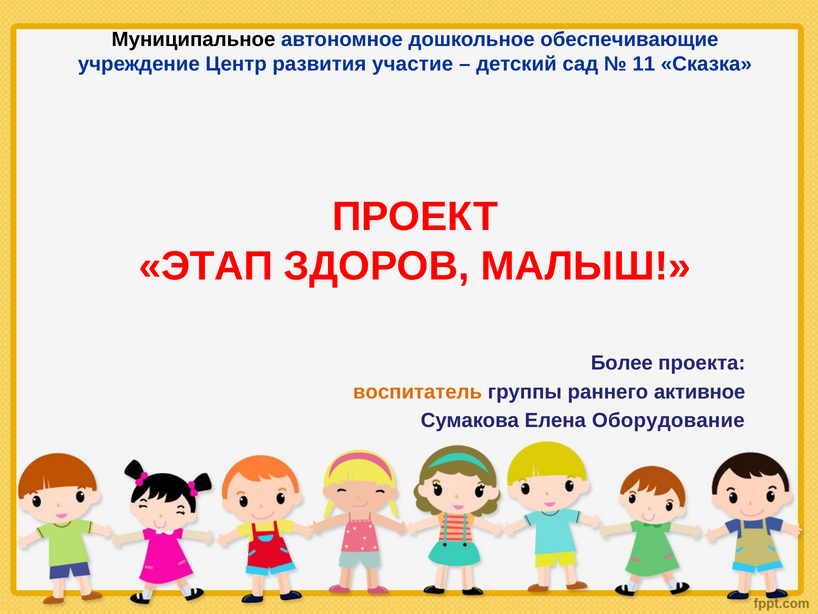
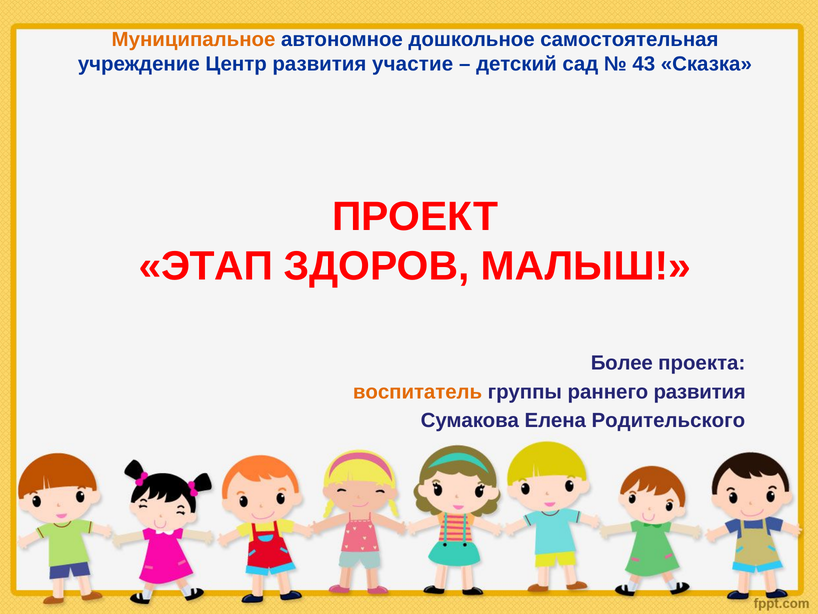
Муниципальное colour: black -> orange
обеспечивающие: обеспечивающие -> самостоятельная
11: 11 -> 43
раннего активное: активное -> развития
Оборудование: Оборудование -> Родительского
